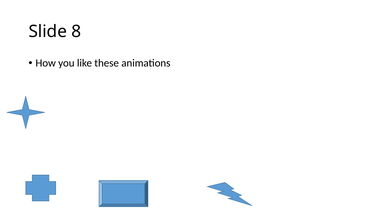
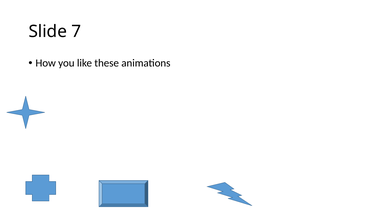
8: 8 -> 7
